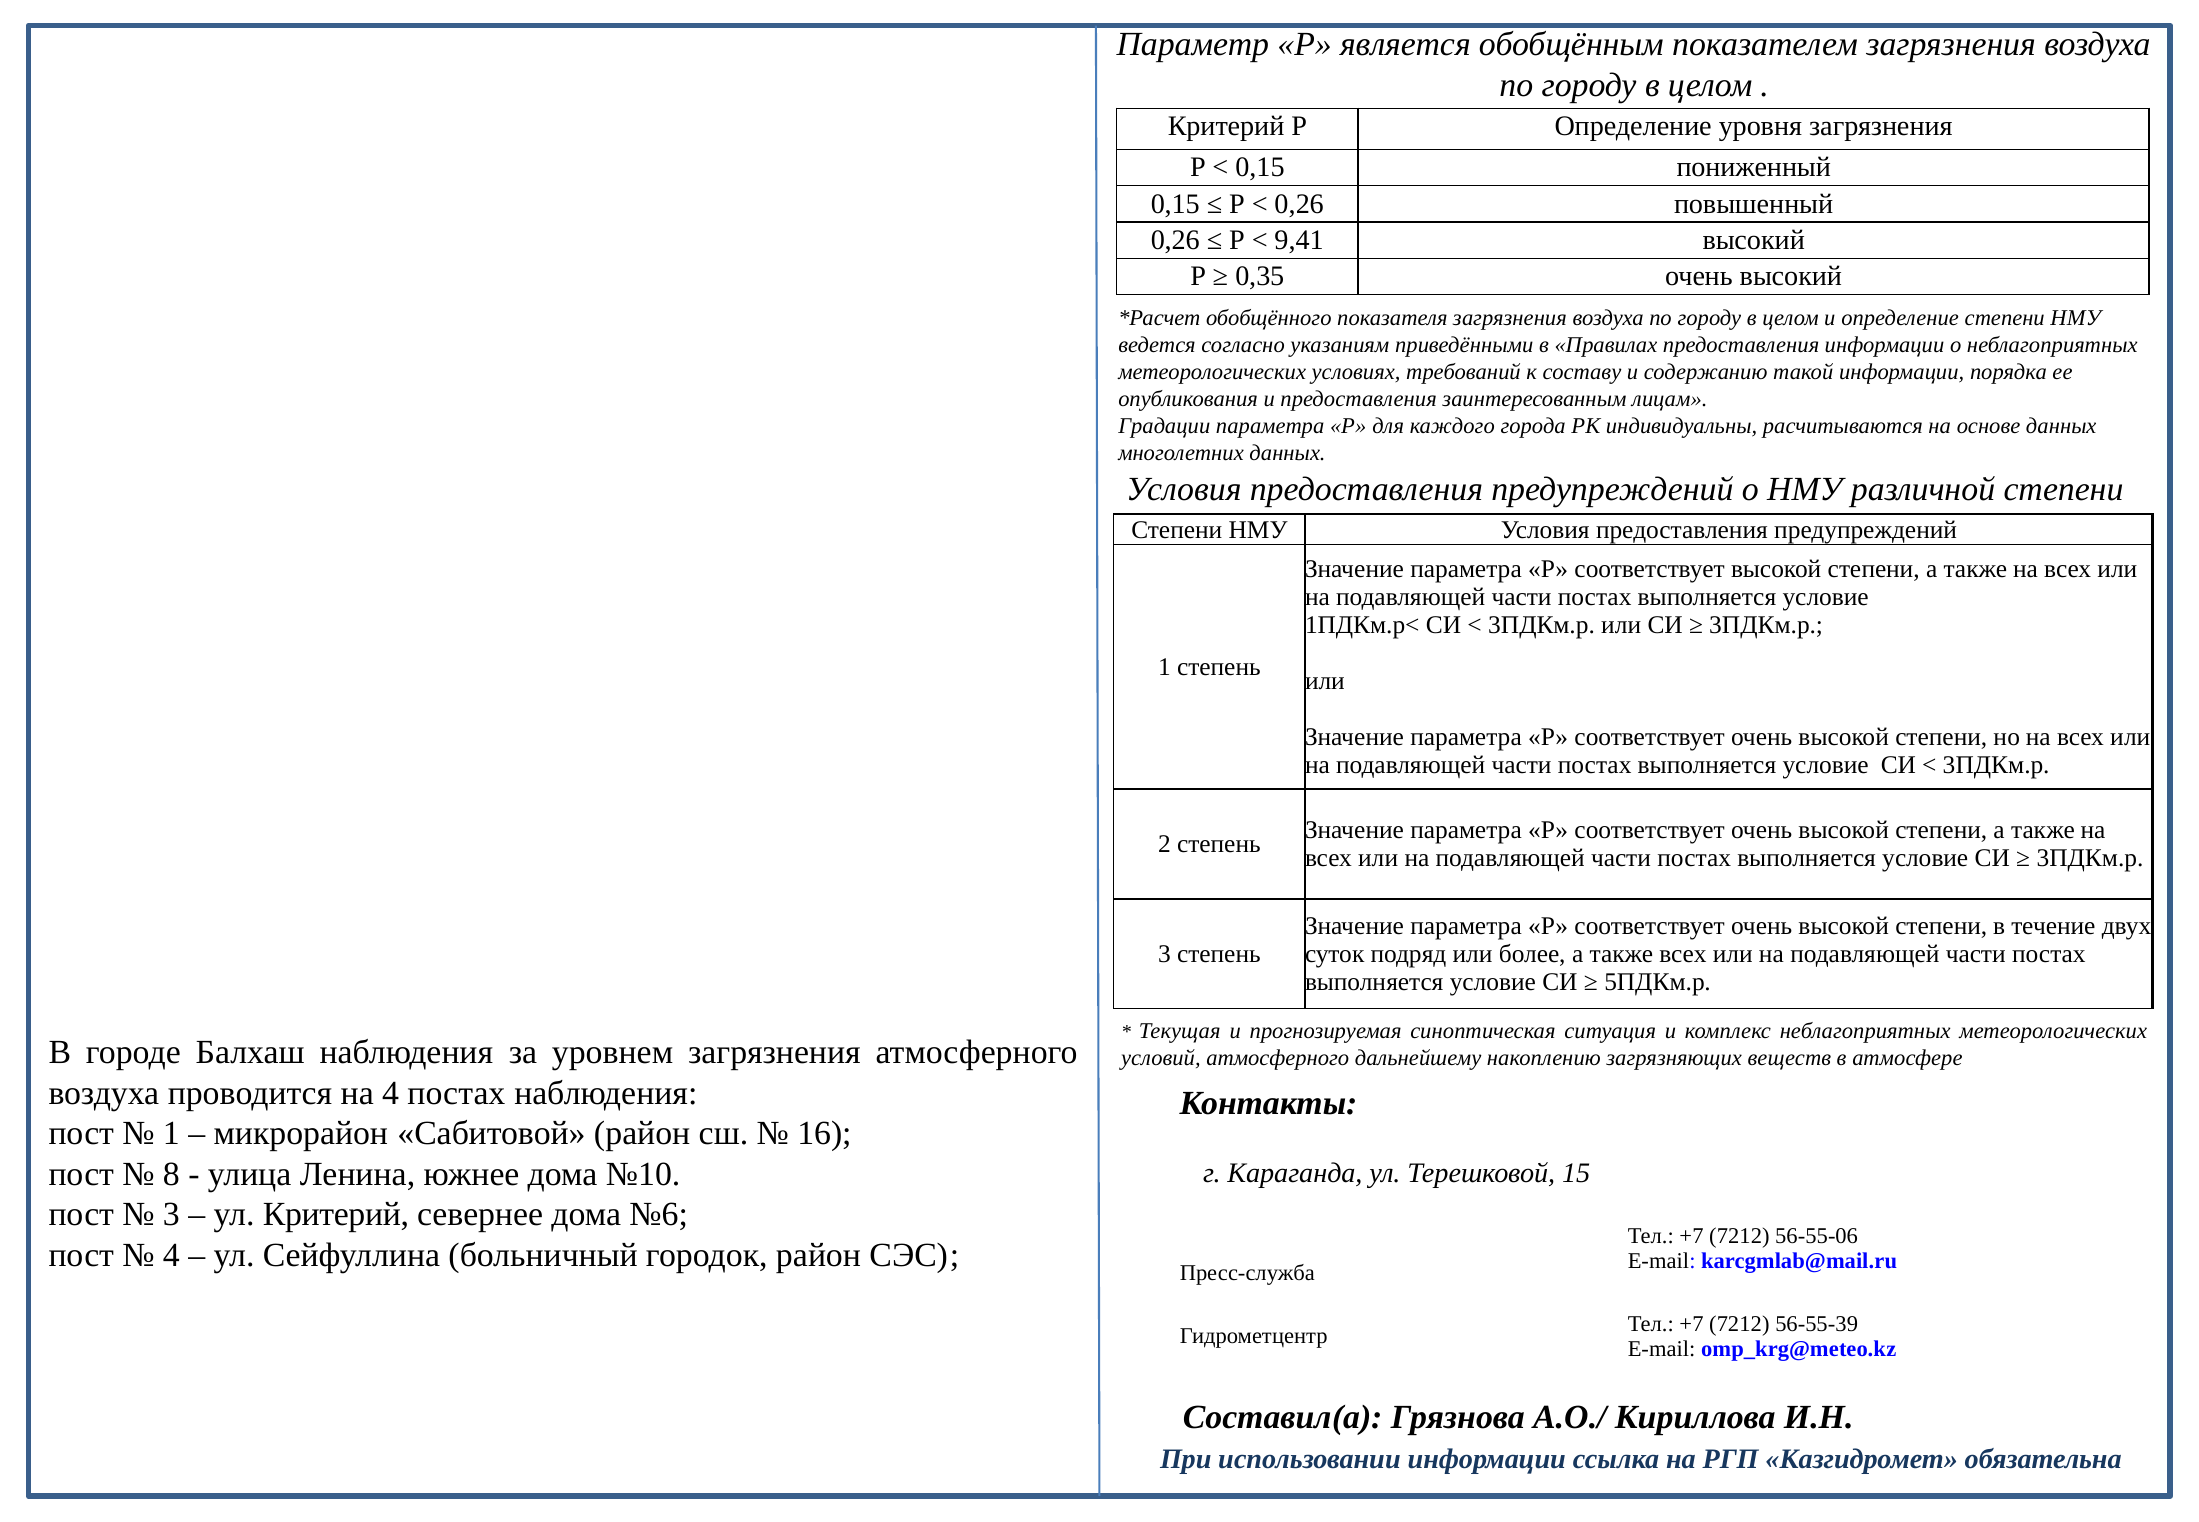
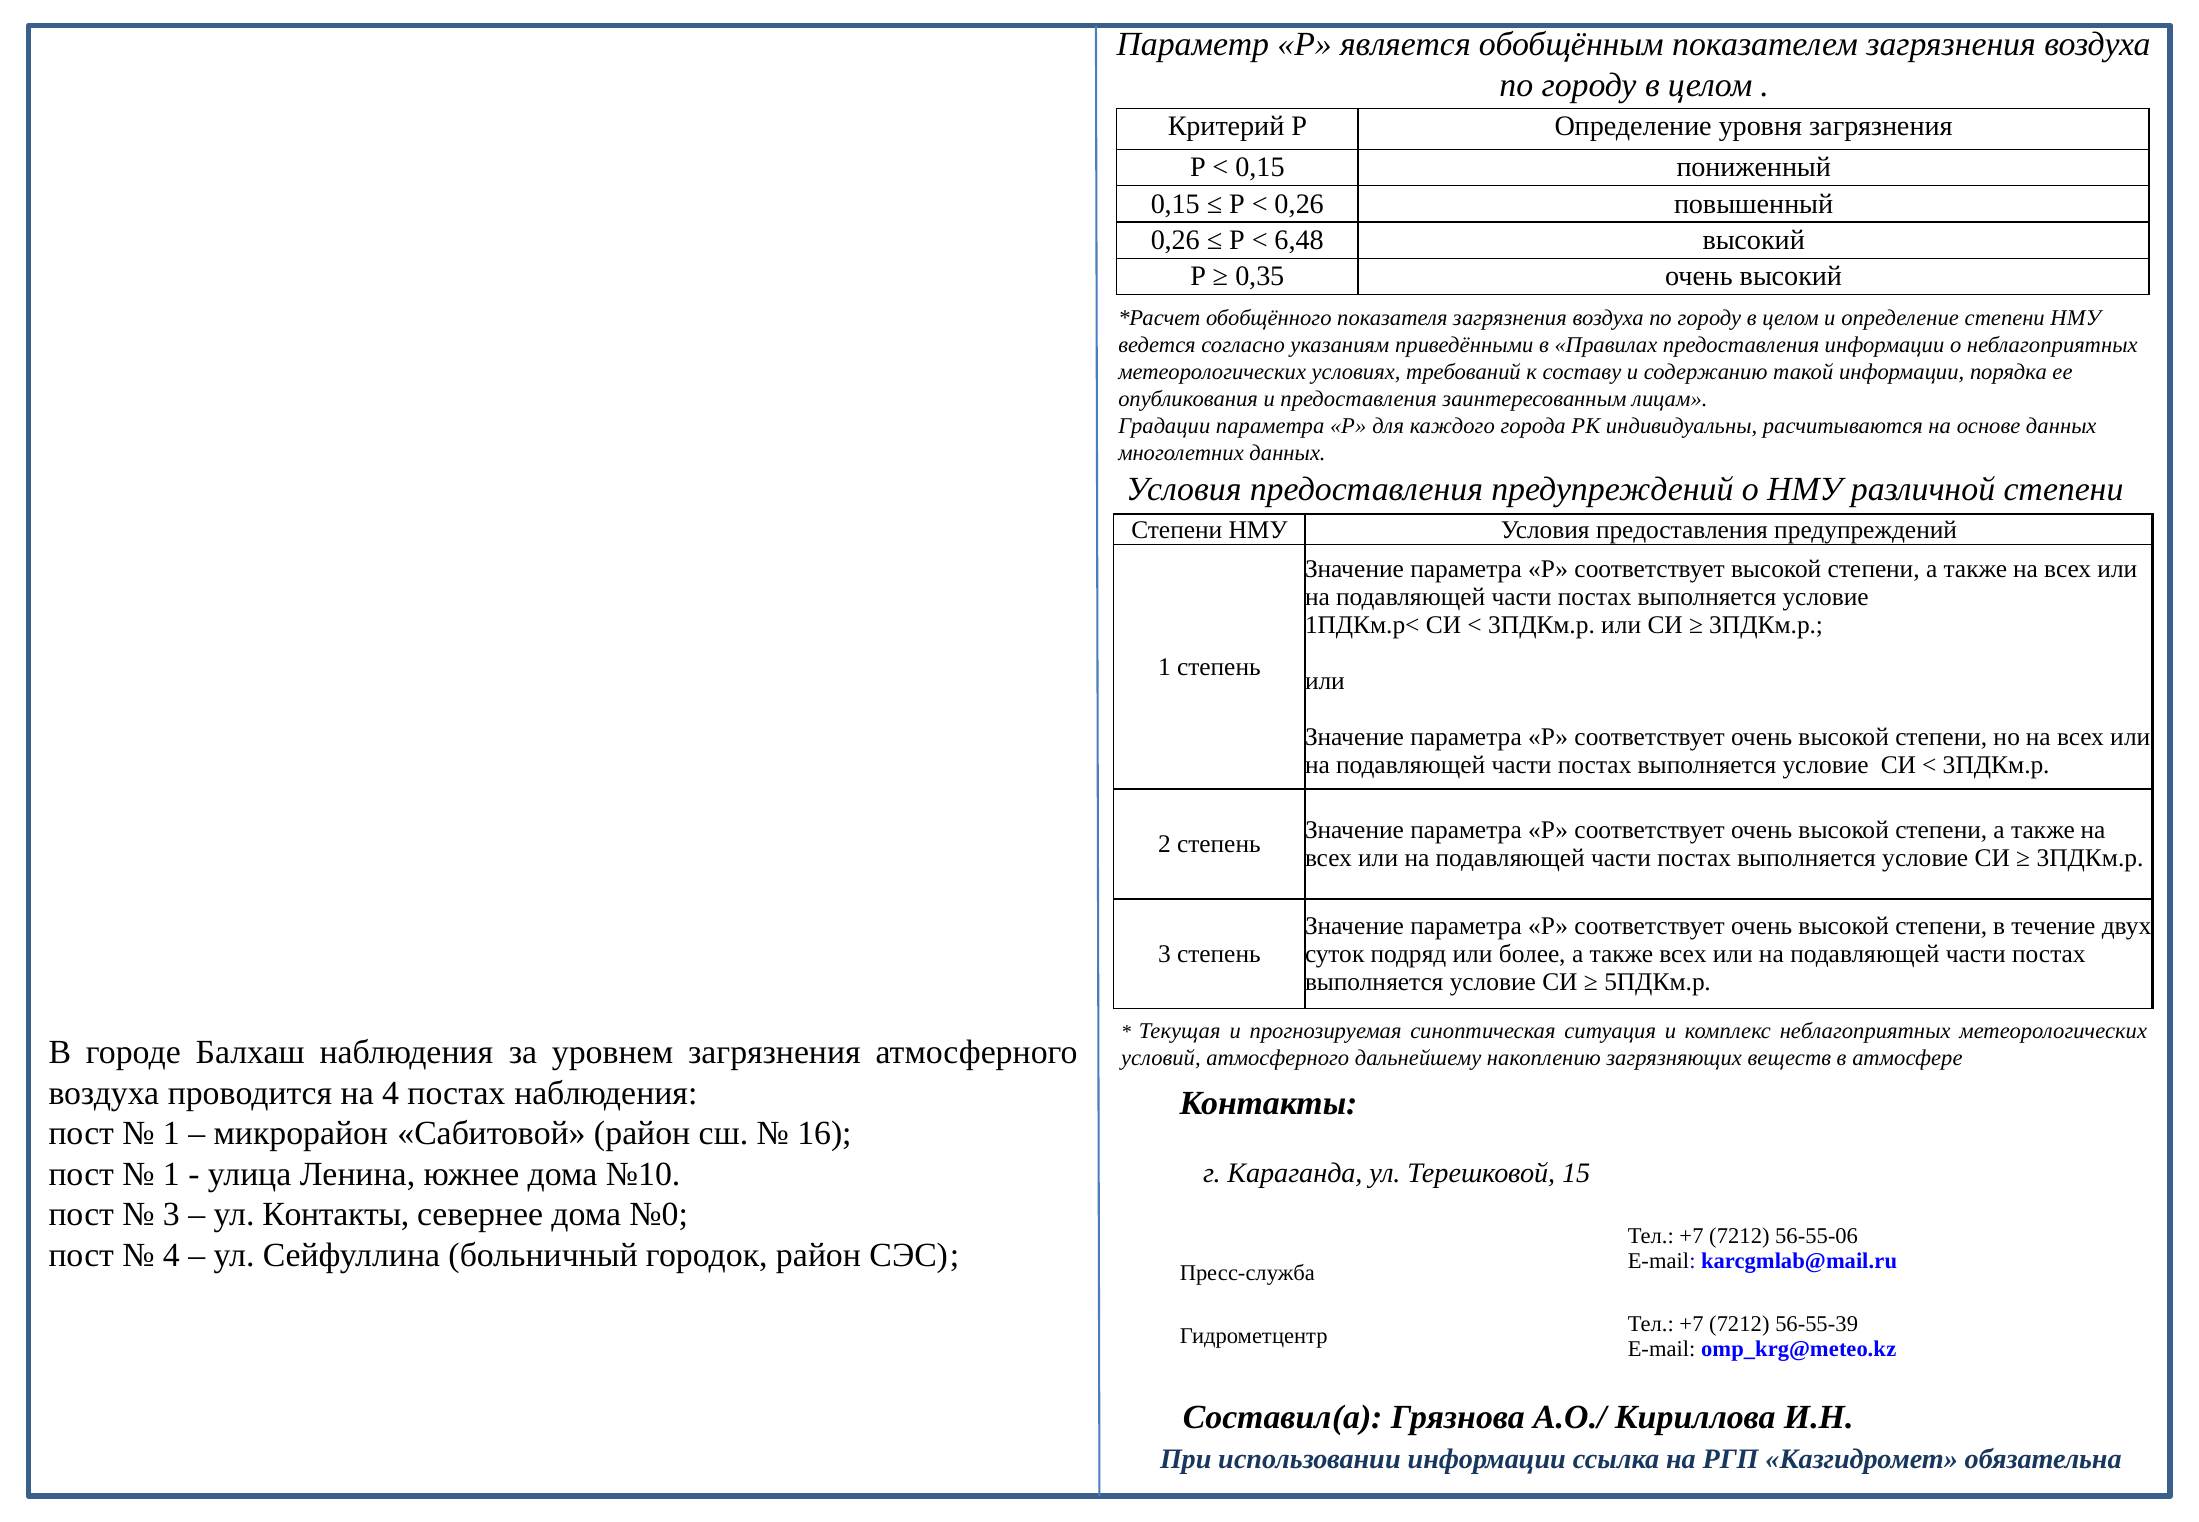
9,41: 9,41 -> 6,48
8 at (171, 1174): 8 -> 1
ул Критерий: Критерий -> Контакты
№6: №6 -> №0
